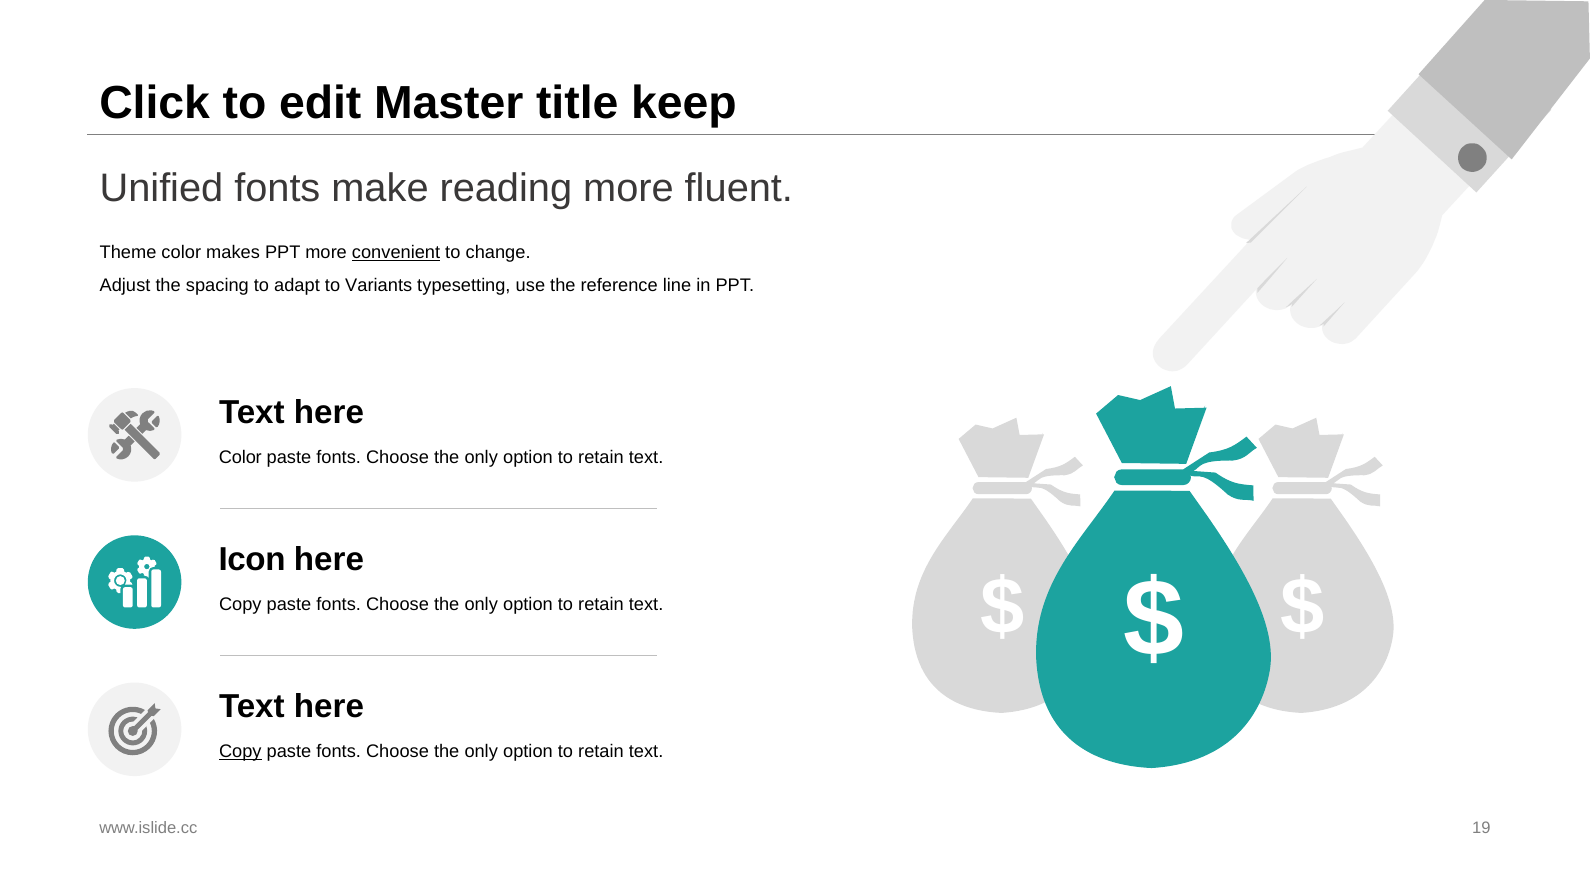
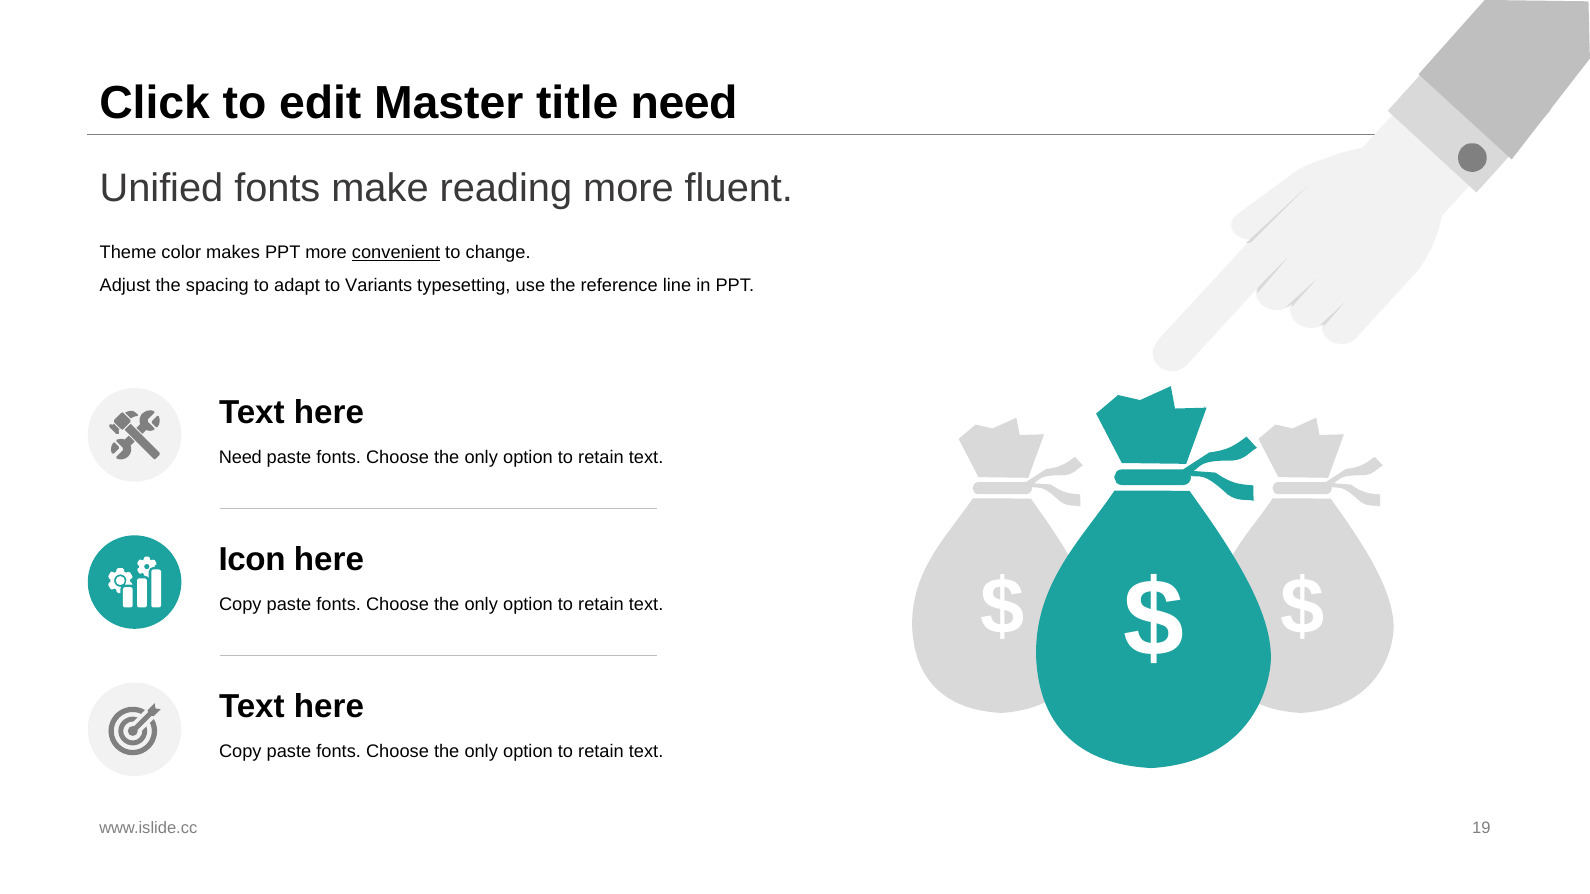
title keep: keep -> need
Color at (240, 458): Color -> Need
Copy at (240, 752) underline: present -> none
